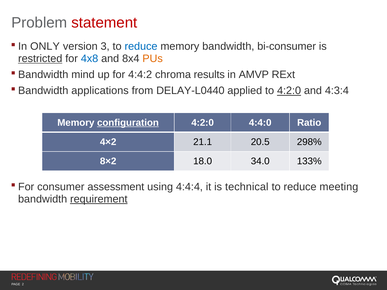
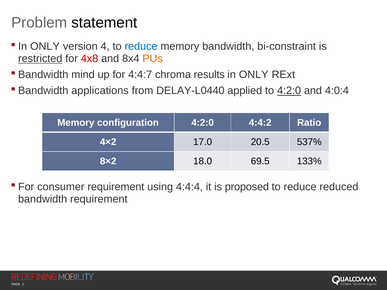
statement colour: red -> black
3: 3 -> 4
bi-consumer: bi-consumer -> bi-constraint
4x8 colour: blue -> red
4:4:2: 4:4:2 -> 4:4:7
in AMVP: AMVP -> ONLY
4:3:4: 4:3:4 -> 4:0:4
configuration underline: present -> none
4:4:0: 4:4:0 -> 4:4:2
21.1: 21.1 -> 17.0
298%: 298% -> 537%
34.0: 34.0 -> 69.5
consumer assessment: assessment -> requirement
technical: technical -> proposed
meeting: meeting -> reduced
requirement at (99, 199) underline: present -> none
